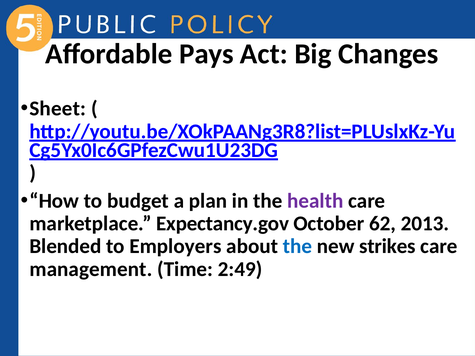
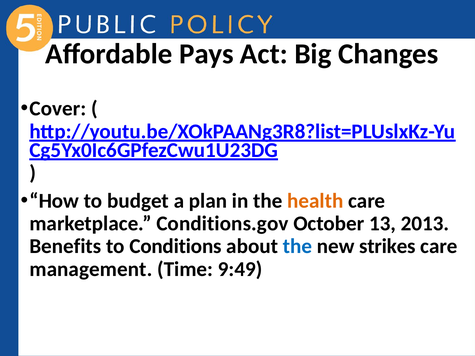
Sheet: Sheet -> Cover
health colour: purple -> orange
Expectancy.gov: Expectancy.gov -> Conditions.gov
62: 62 -> 13
Blended: Blended -> Benefits
Employers: Employers -> Conditions
2:49: 2:49 -> 9:49
